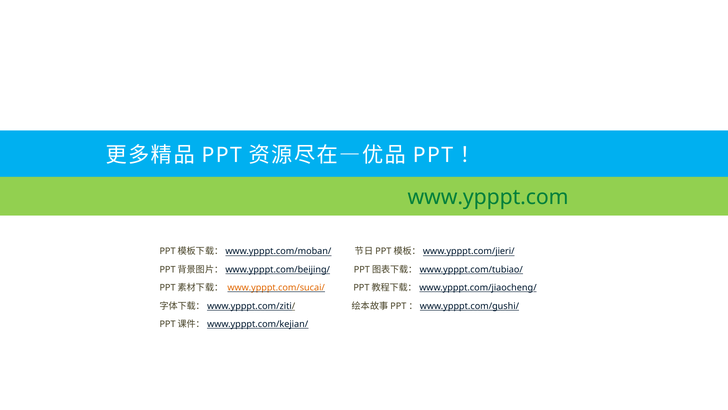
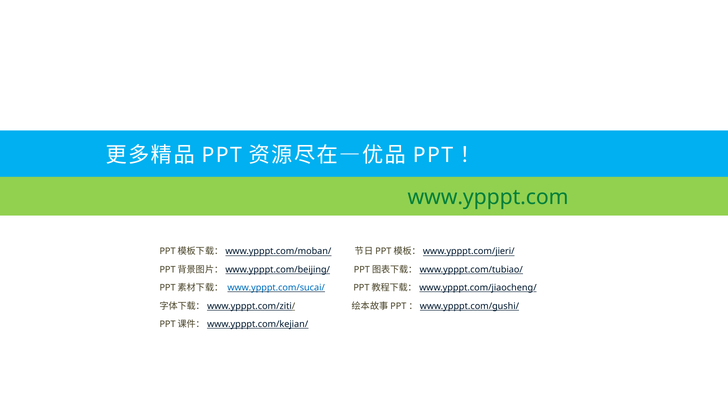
www.ypppt.com/sucai/ colour: orange -> blue
